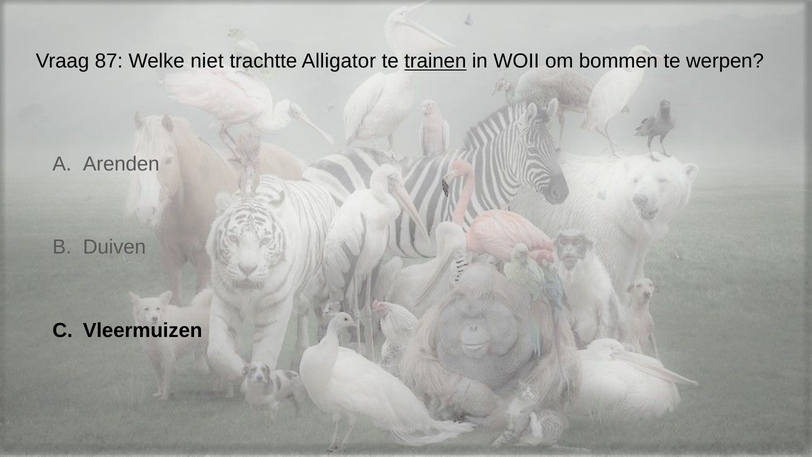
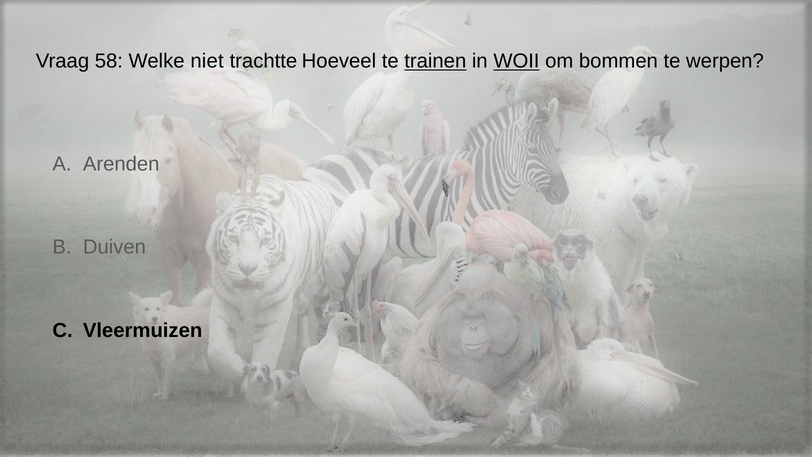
87: 87 -> 58
Alligator: Alligator -> Hoeveel
WOII underline: none -> present
